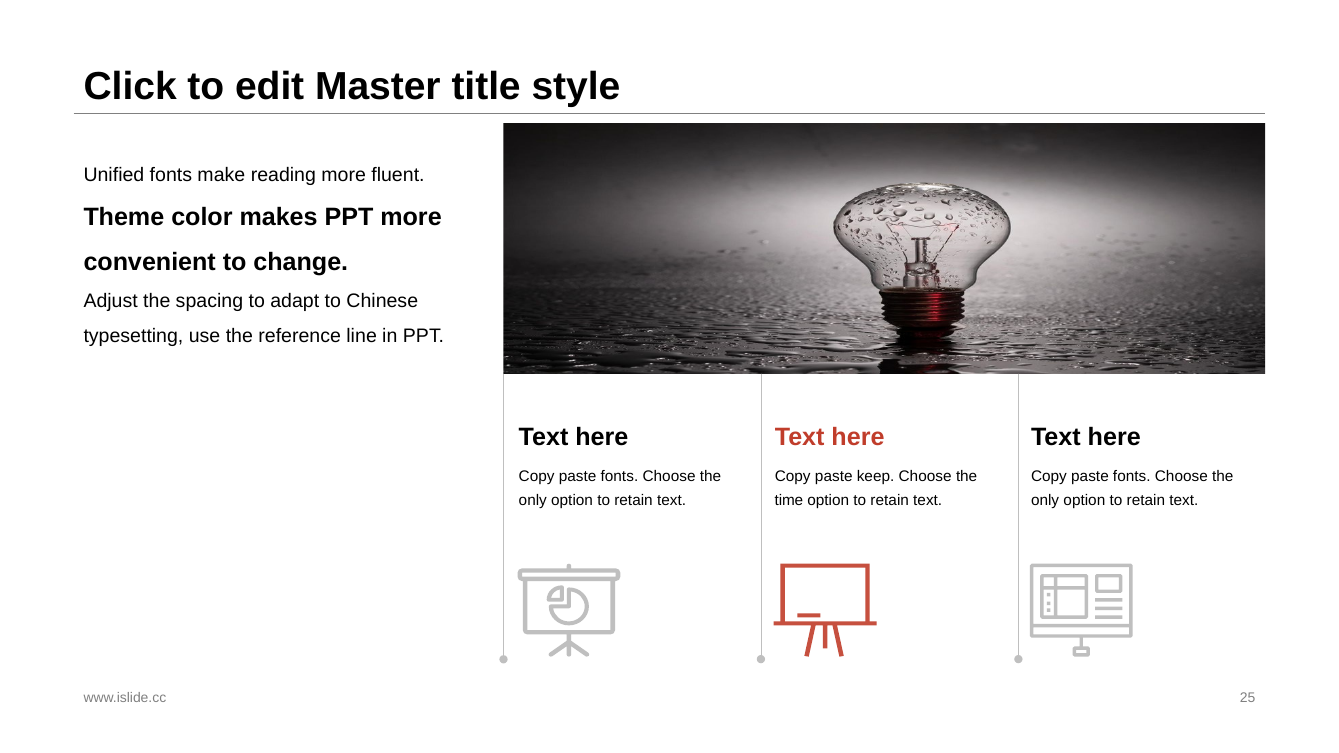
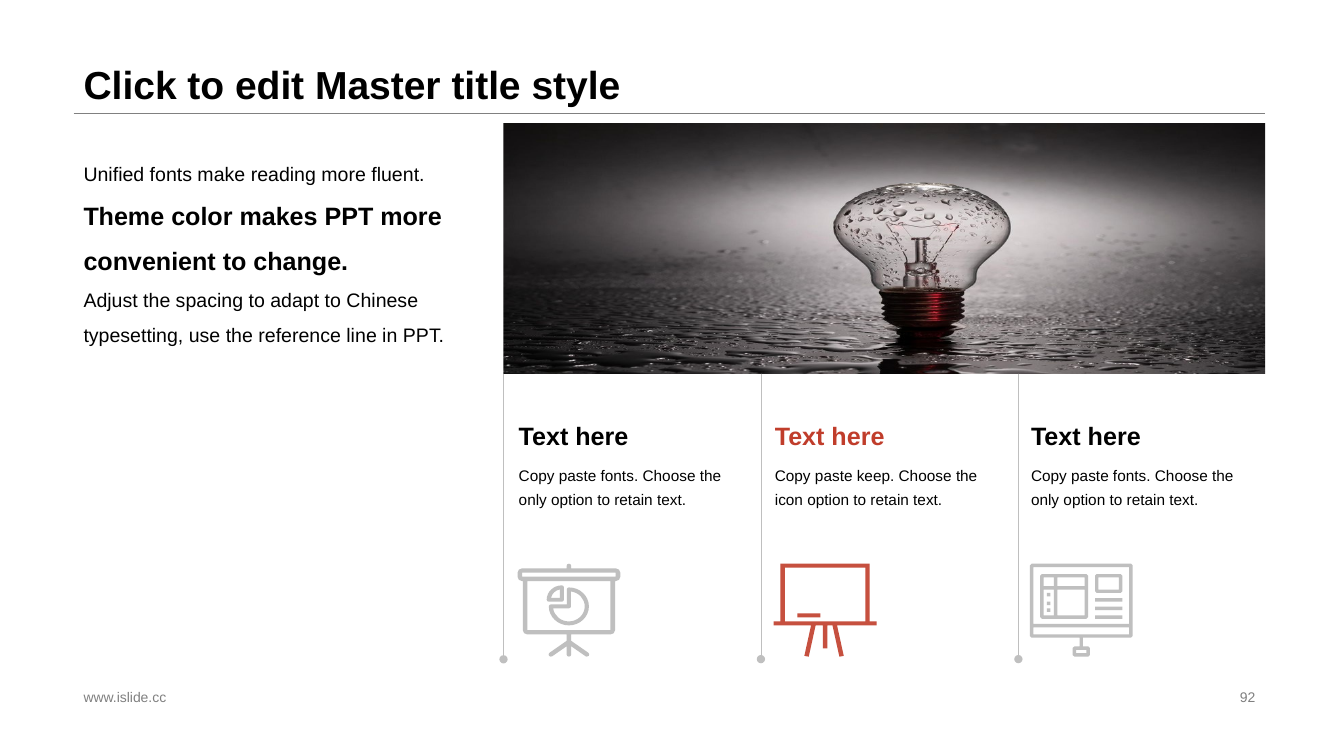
time: time -> icon
25: 25 -> 92
